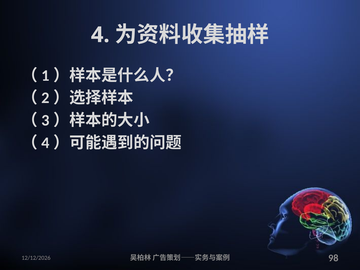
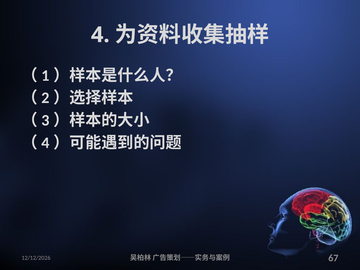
98: 98 -> 67
